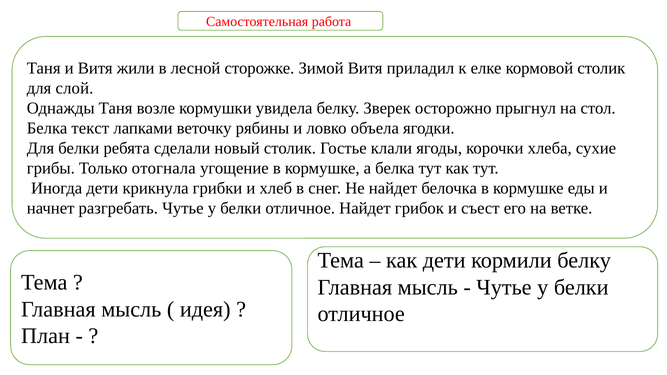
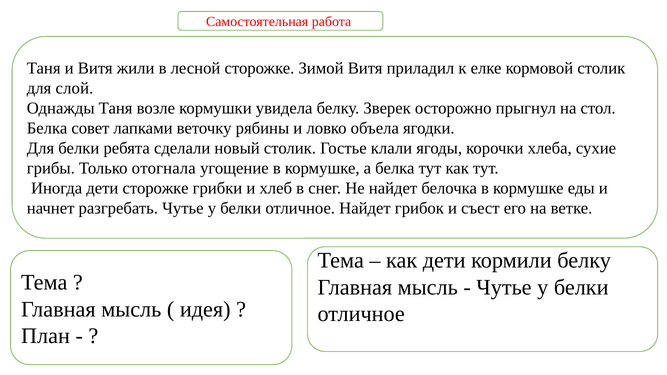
текст: текст -> совет
дети крикнула: крикнула -> сторожке
